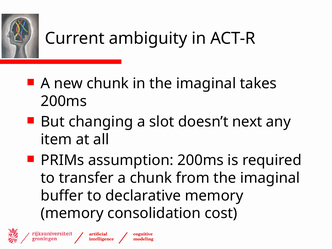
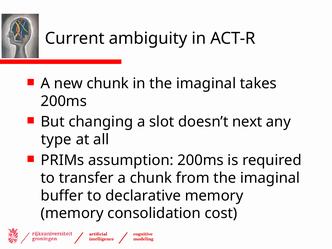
item: item -> type
